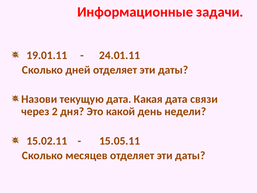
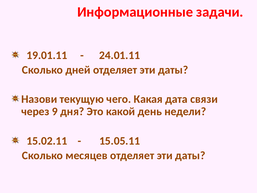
текущую дата: дата -> чего
2: 2 -> 9
